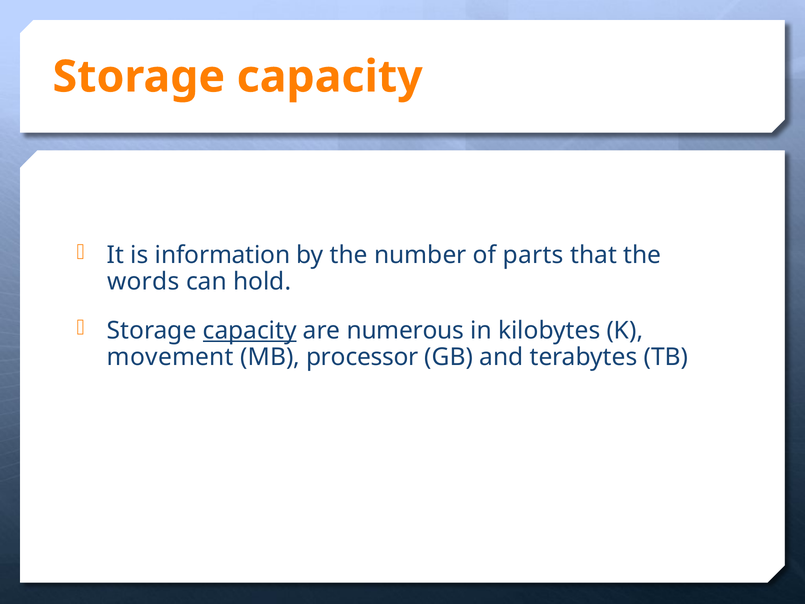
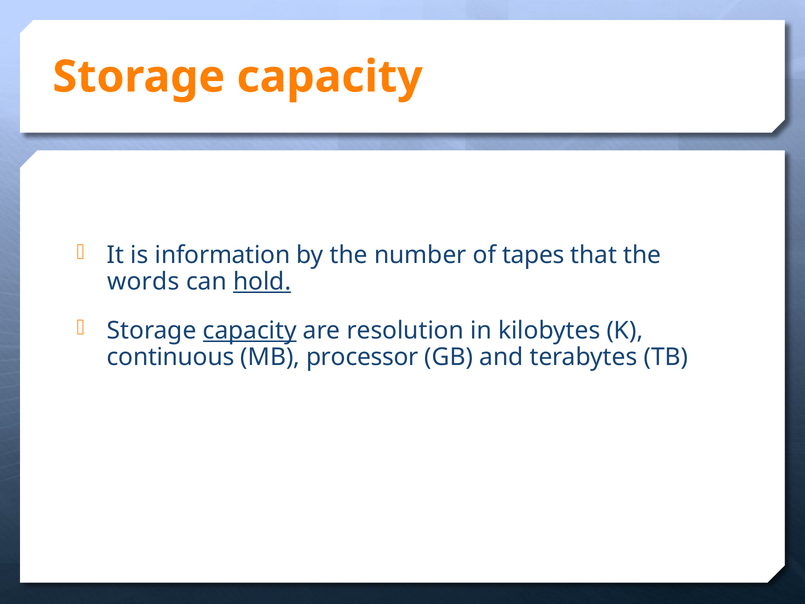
parts: parts -> tapes
hold underline: none -> present
numerous: numerous -> resolution
movement: movement -> continuous
